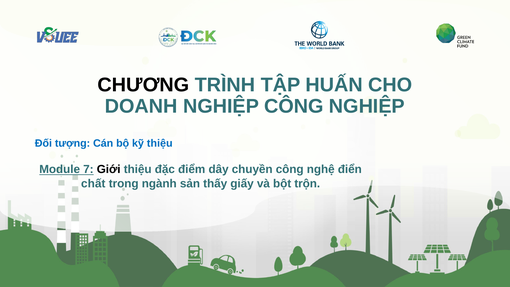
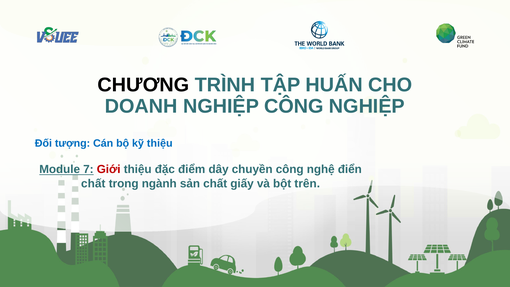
Giới colour: black -> red
sản thấy: thấy -> chất
trộn: trộn -> trên
